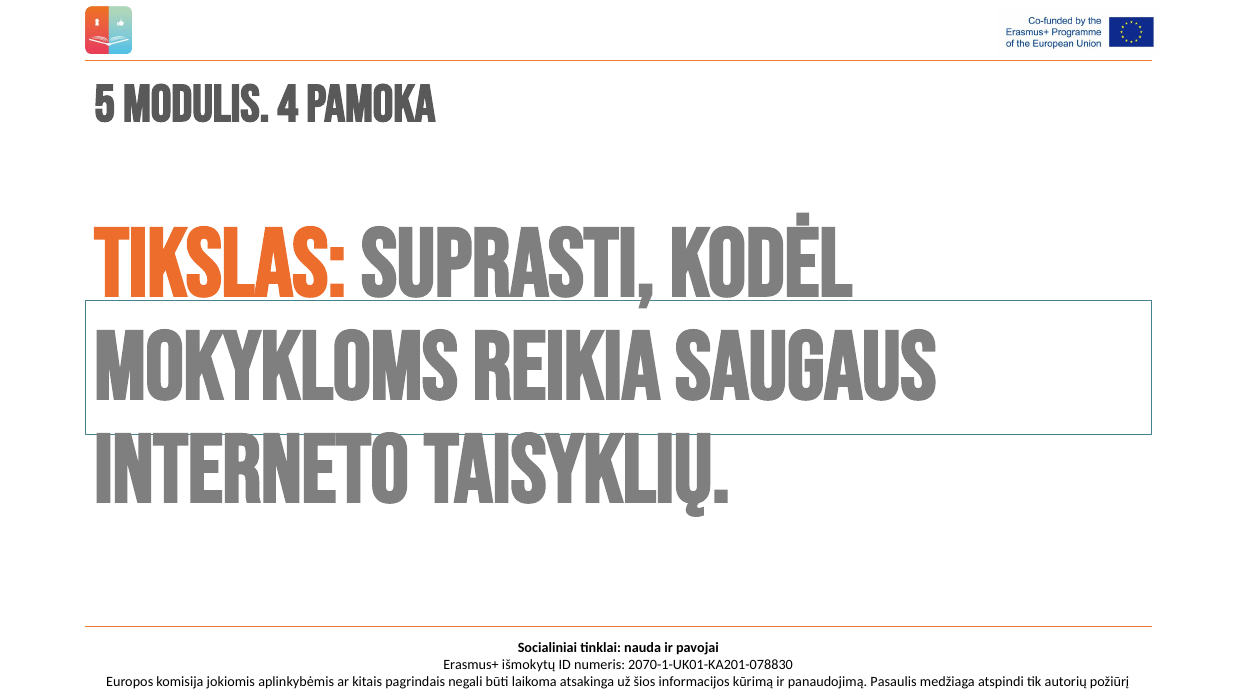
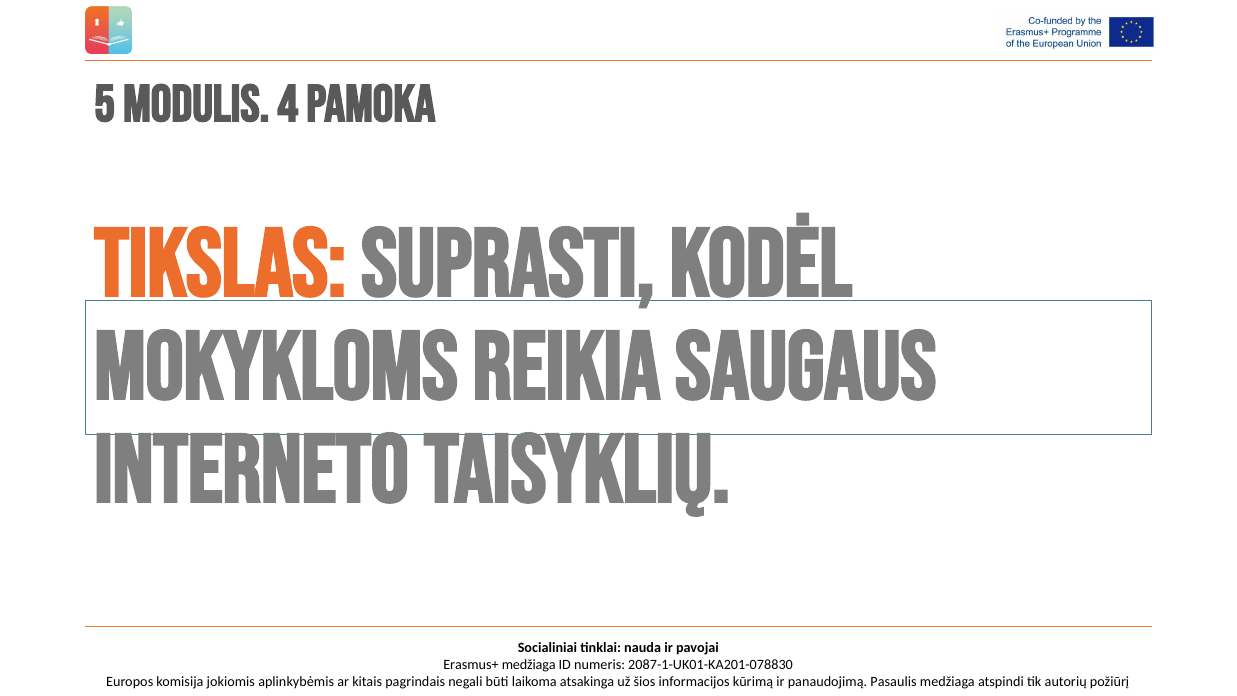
Erasmus+ išmokytų: išmokytų -> medžiaga
2070-1-UK01-KA201-078830: 2070-1-UK01-KA201-078830 -> 2087-1-UK01-KA201-078830
